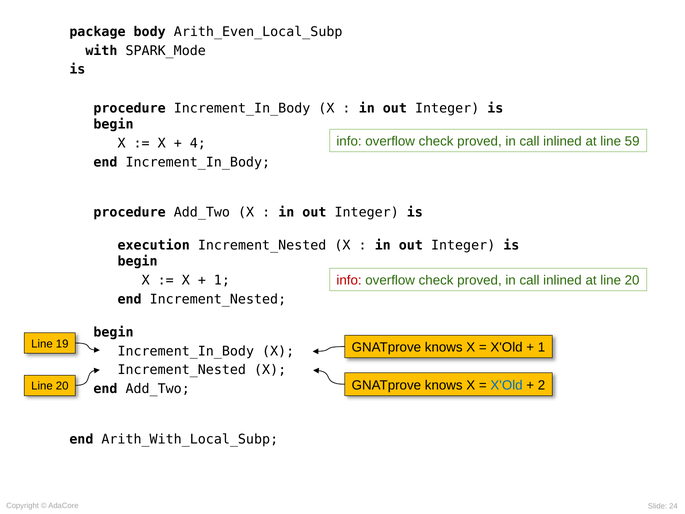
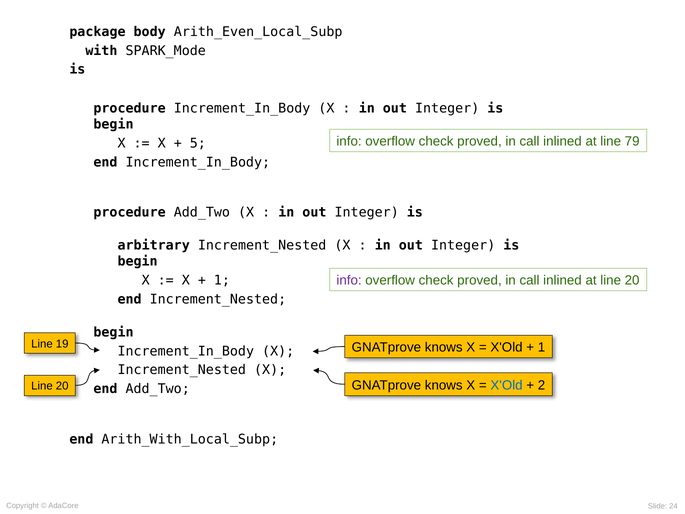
59: 59 -> 79
4: 4 -> 5
execution: execution -> arbitrary
info at (349, 280) colour: red -> purple
